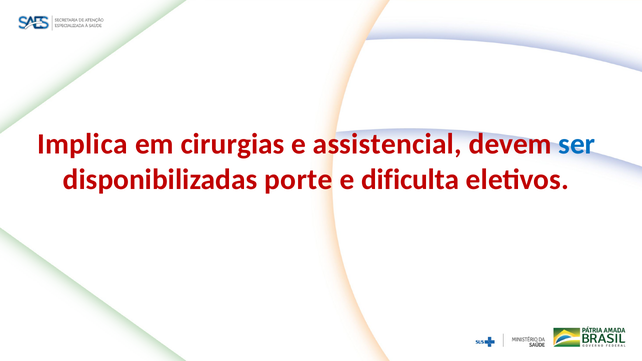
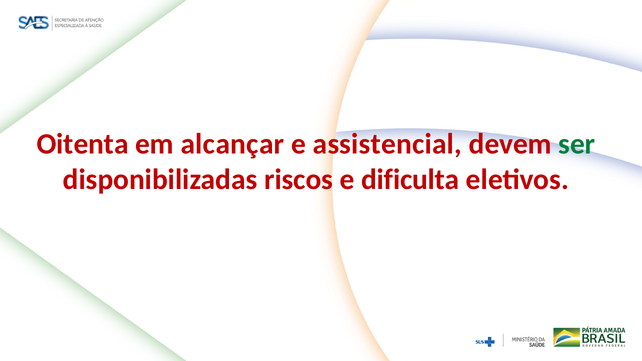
Implica: Implica -> Oitenta
cirurgias: cirurgias -> alcançar
ser colour: blue -> green
porte: porte -> riscos
